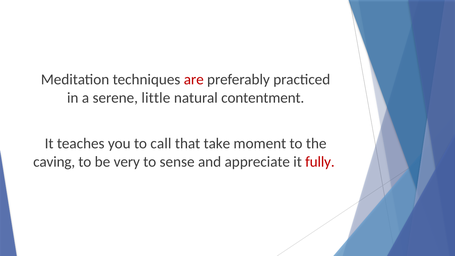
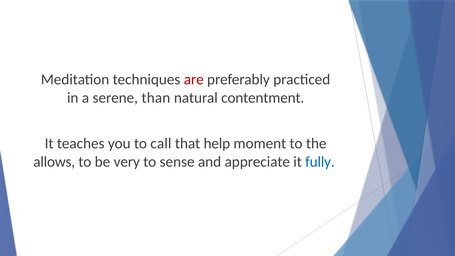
little: little -> than
take: take -> help
caving: caving -> allows
fully colour: red -> blue
